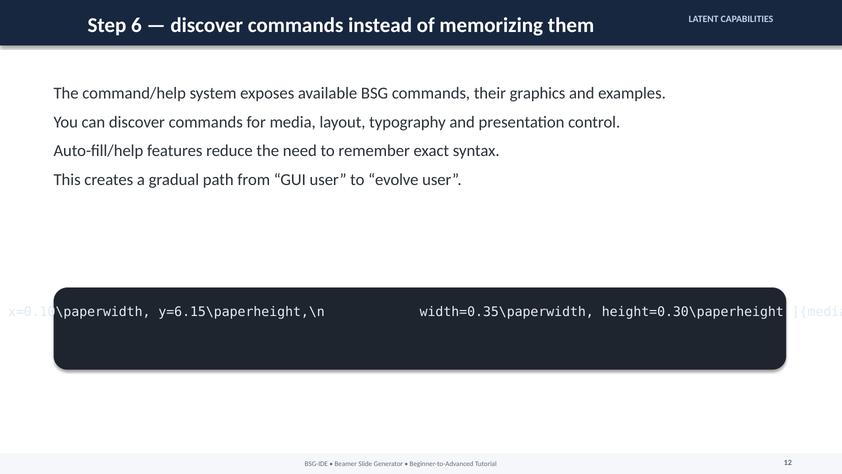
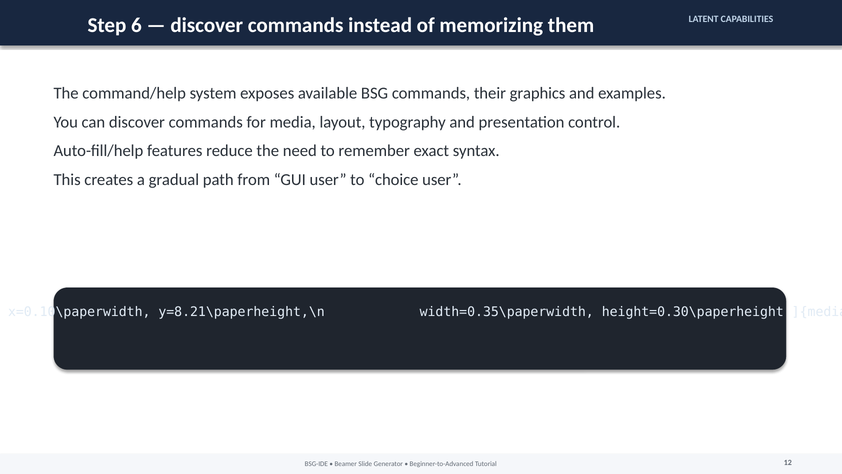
evolve: evolve -> choice
y=6.15\paperheight,\n: y=6.15\paperheight,\n -> y=8.21\paperheight,\n
